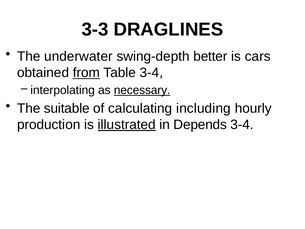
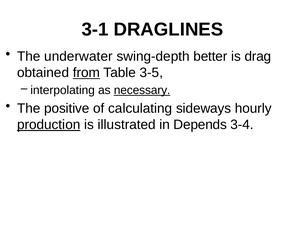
3-3: 3-3 -> 3-1
cars: cars -> drag
Table 3-4: 3-4 -> 3-5
suitable: suitable -> positive
including: including -> sideways
production underline: none -> present
illustrated underline: present -> none
